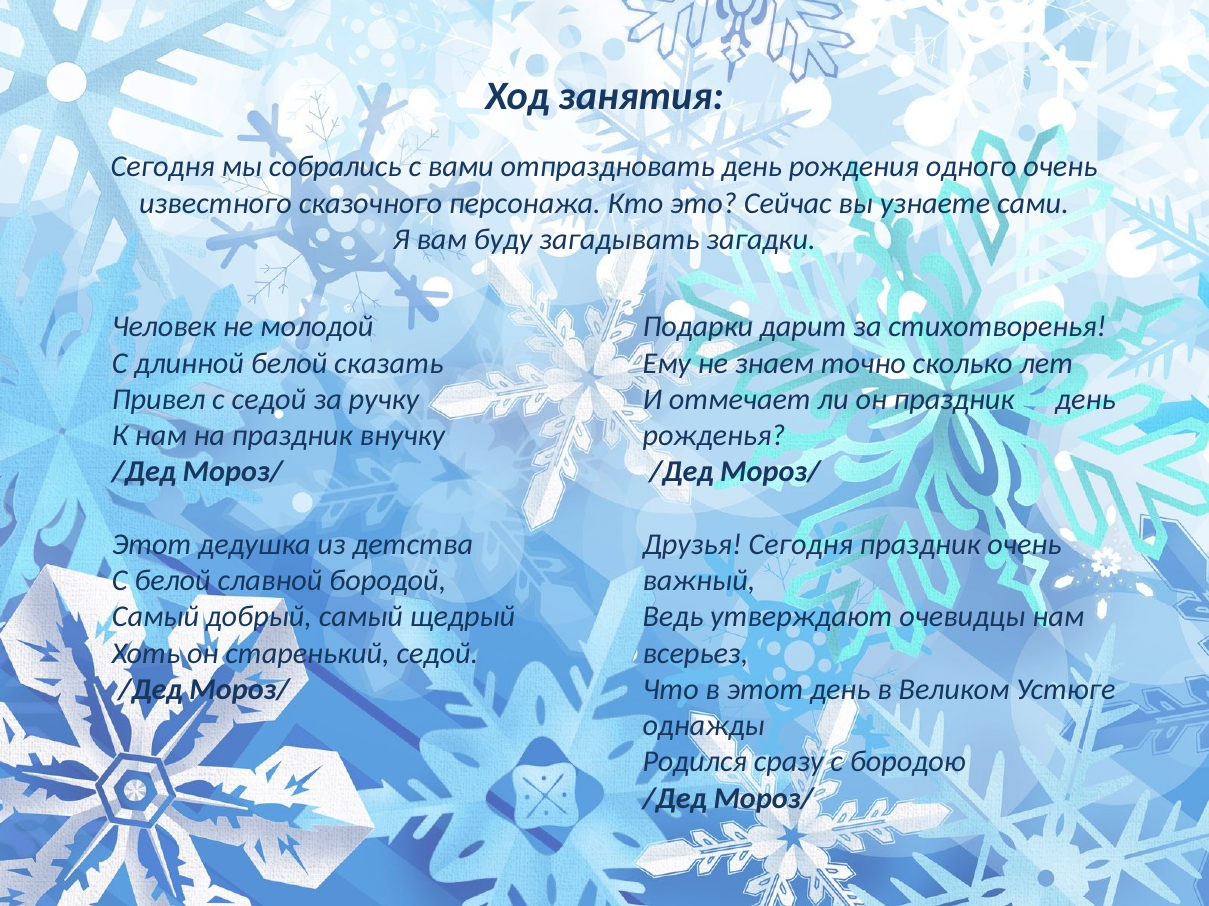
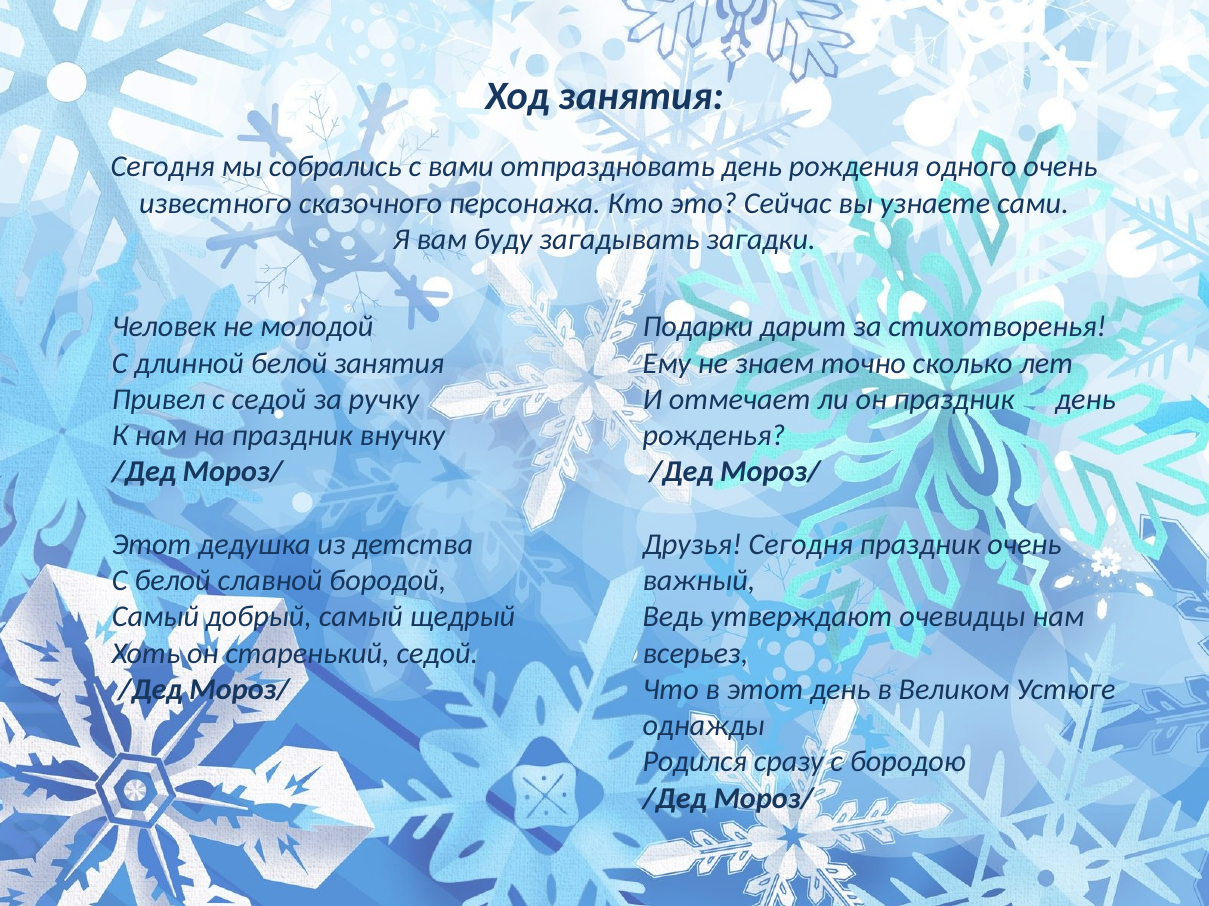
белой сказать: сказать -> занятия
